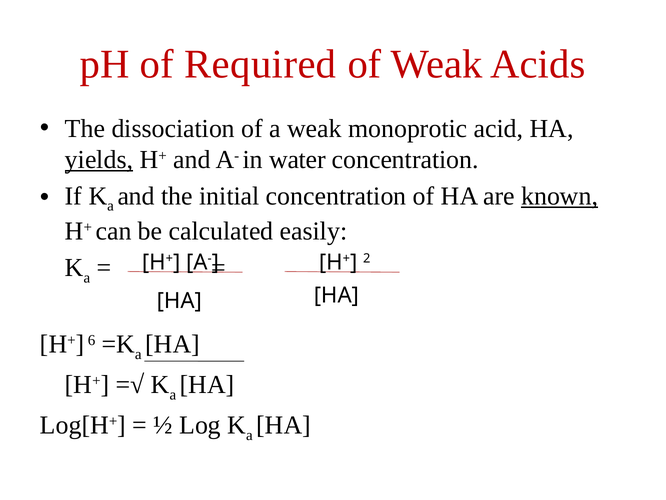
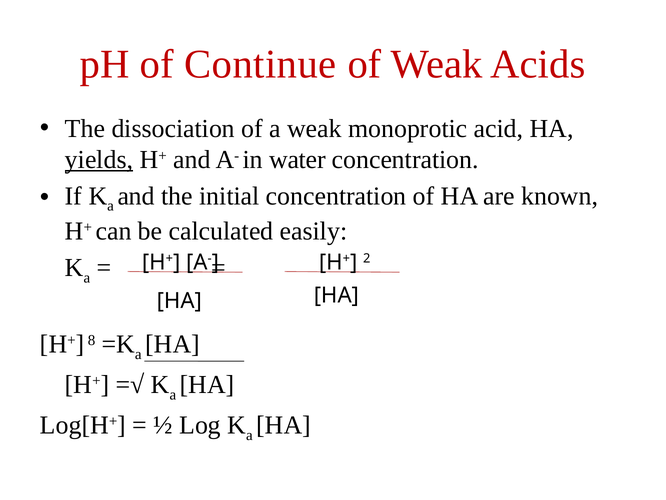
Required: Required -> Continue
known underline: present -> none
6: 6 -> 8
